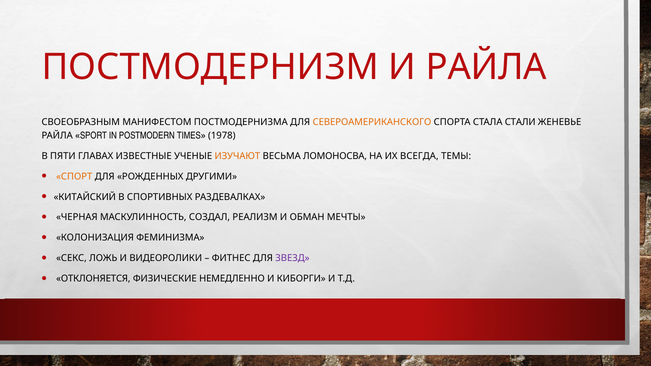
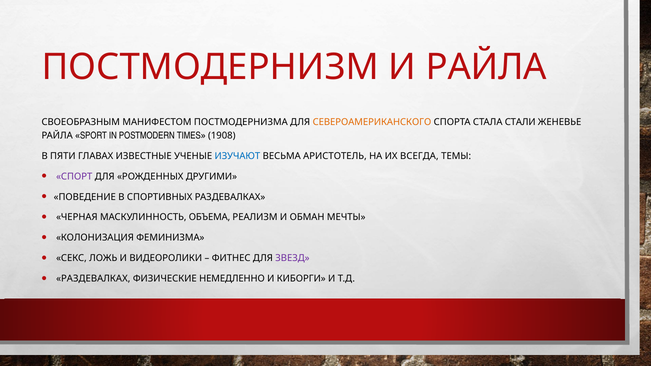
1978: 1978 -> 1908
ИЗУЧАЮТ colour: orange -> blue
ЛОМОНОСВА: ЛОМОНОСВА -> АРИСТОТЕЛЬ
СПОРТ colour: orange -> purple
КИТАЙСКИЙ: КИТАЙСКИЙ -> ПОВЕДЕНИЕ
СОЗДАЛ: СОЗДАЛ -> ОБЪЕМА
ОТКЛОНЯЕТСЯ at (93, 279): ОТКЛОНЯЕТСЯ -> РАЗДЕВАЛКАХ
